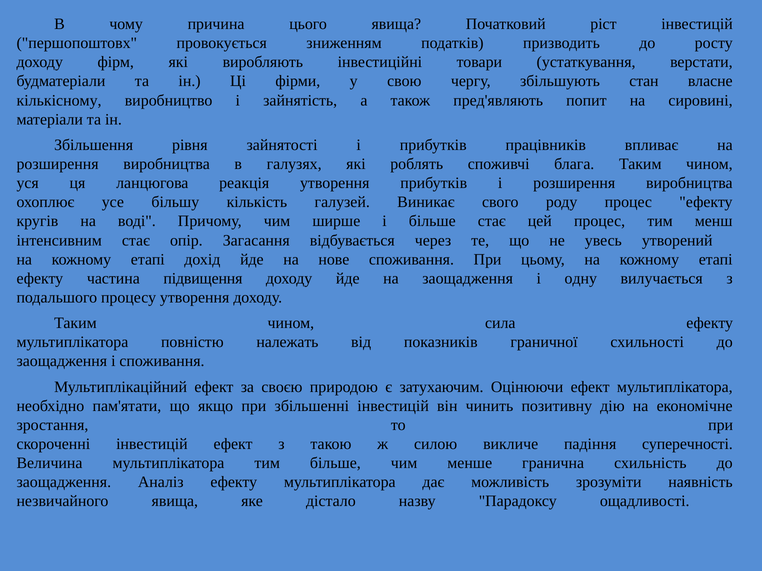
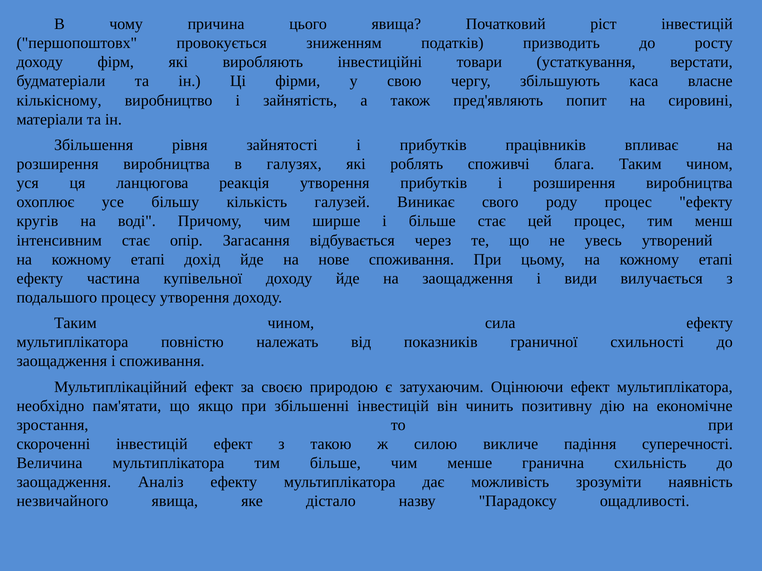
стан: стан -> каса
підвищення: підвищення -> купівельної
одну: одну -> види
